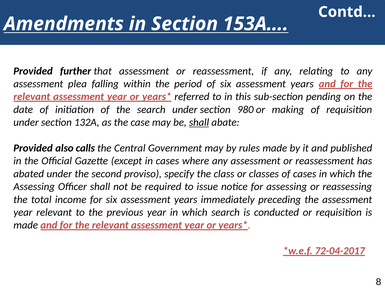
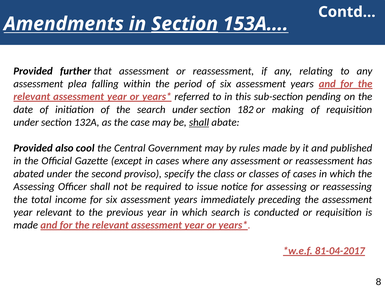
Section at (185, 24) underline: none -> present
980: 980 -> 182
calls: calls -> cool
72-04-2017: 72-04-2017 -> 81-04-2017
